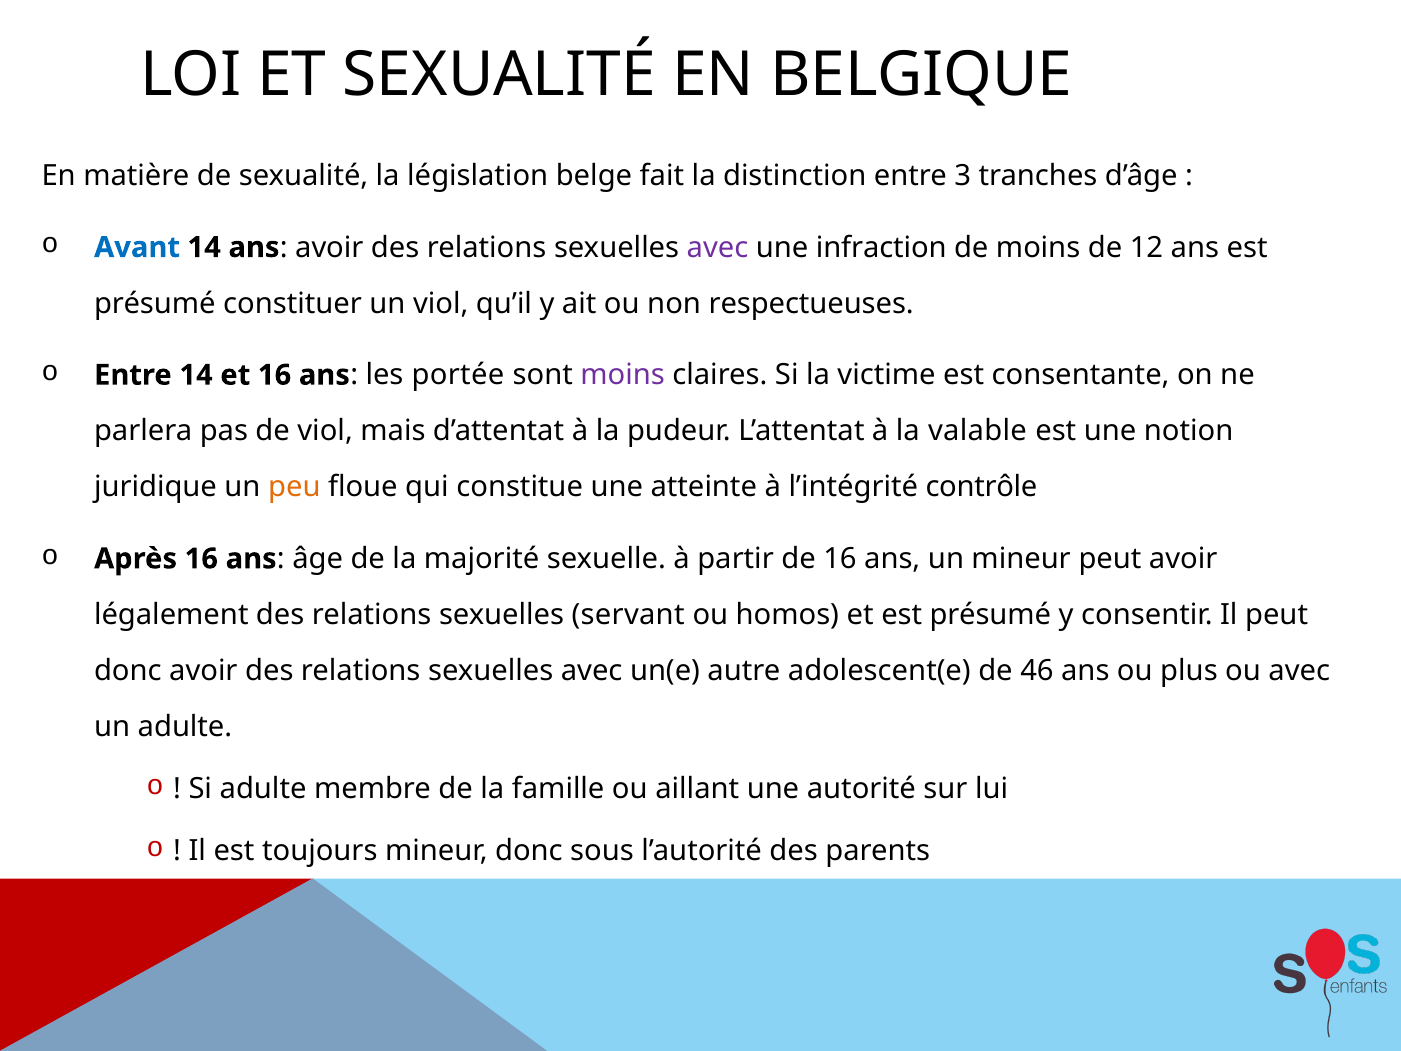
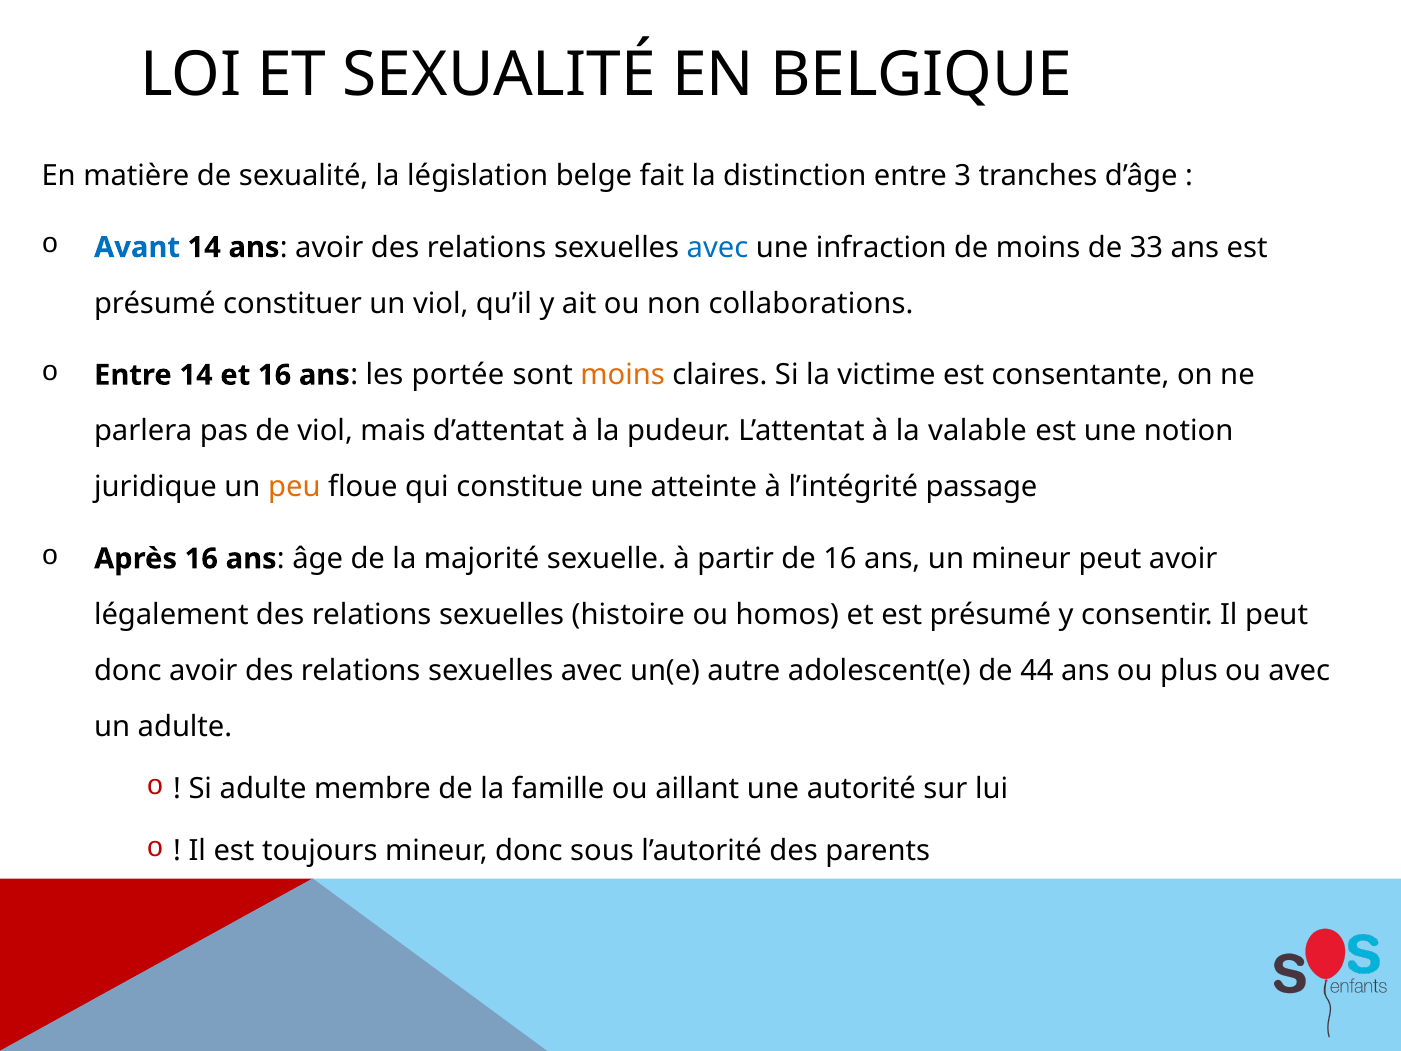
avec at (718, 247) colour: purple -> blue
12: 12 -> 33
respectueuses: respectueuses -> collaborations
moins at (623, 375) colour: purple -> orange
contrôle: contrôle -> passage
servant: servant -> histoire
46: 46 -> 44
